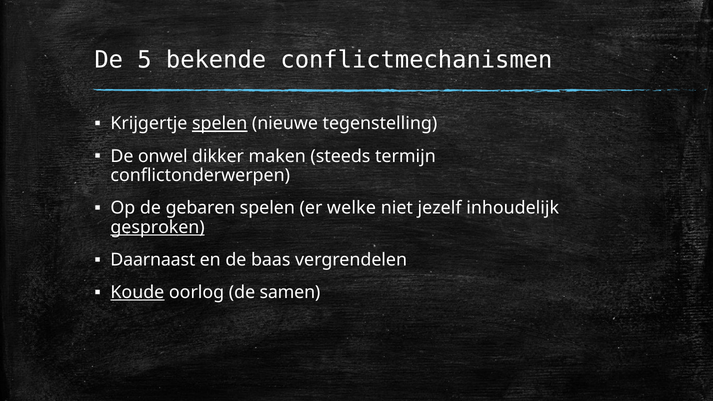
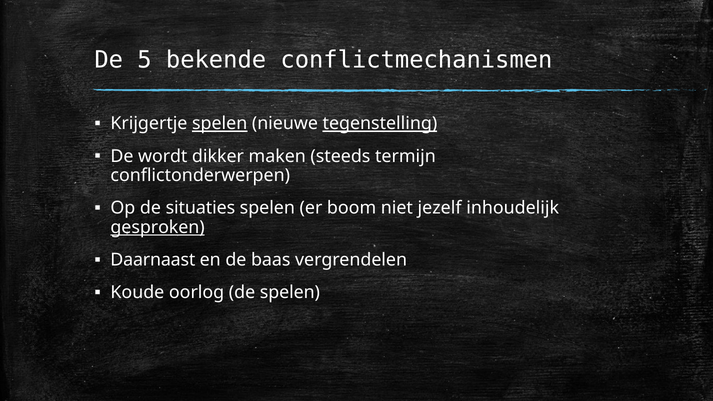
tegenstelling underline: none -> present
onwel: onwel -> wordt
gebaren: gebaren -> situaties
welke: welke -> boom
Koude underline: present -> none
de samen: samen -> spelen
